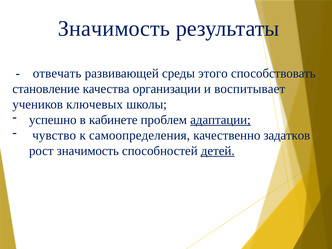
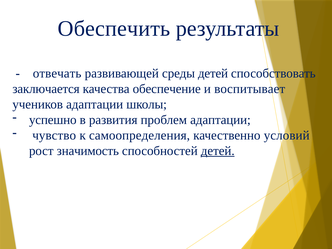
Значимость at (114, 29): Значимость -> Обеспечить
среды этого: этого -> детей
становление: становление -> заключается
организации: организации -> обеспечение
учеников ключевых: ключевых -> адаптации
кабинете: кабинете -> развития
адаптации at (220, 120) underline: present -> none
задатков: задатков -> условий
